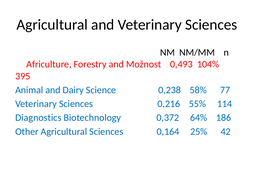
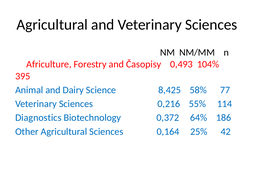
Možnost: Možnost -> Časopisy
0,238: 0,238 -> 8,425
